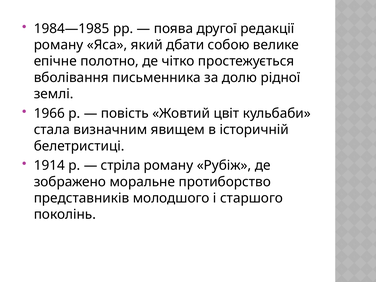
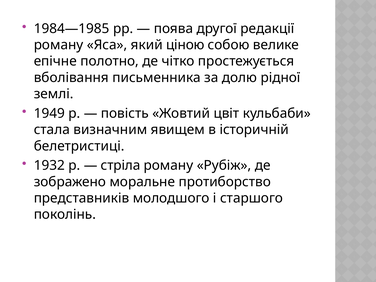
дбати: дбати -> ціною
1966: 1966 -> 1949
1914: 1914 -> 1932
